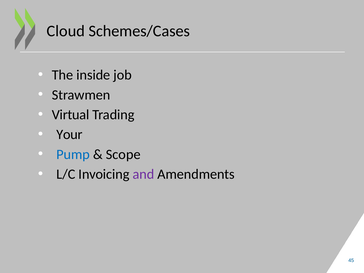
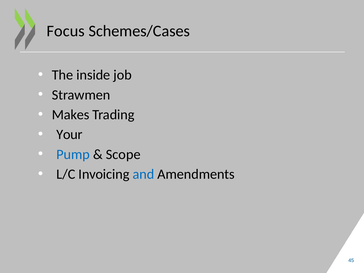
Cloud: Cloud -> Focus
Virtual: Virtual -> Makes
and colour: purple -> blue
